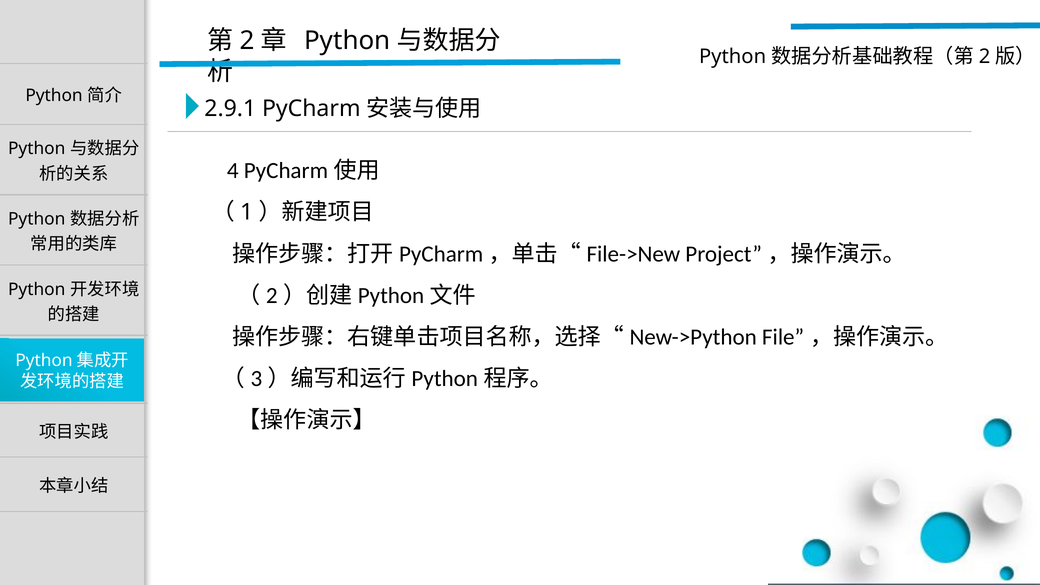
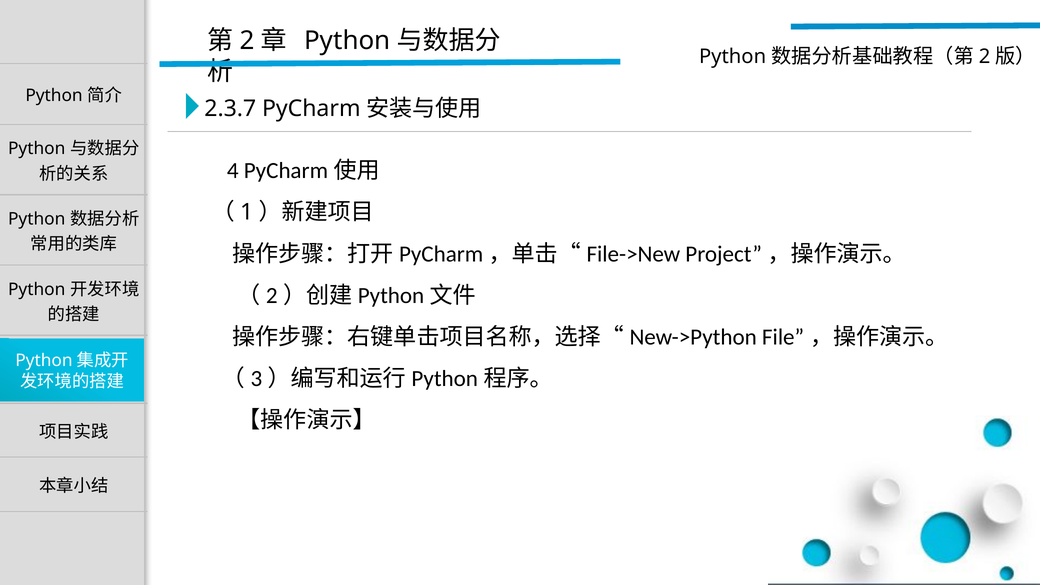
2.9.1: 2.9.1 -> 2.3.7
